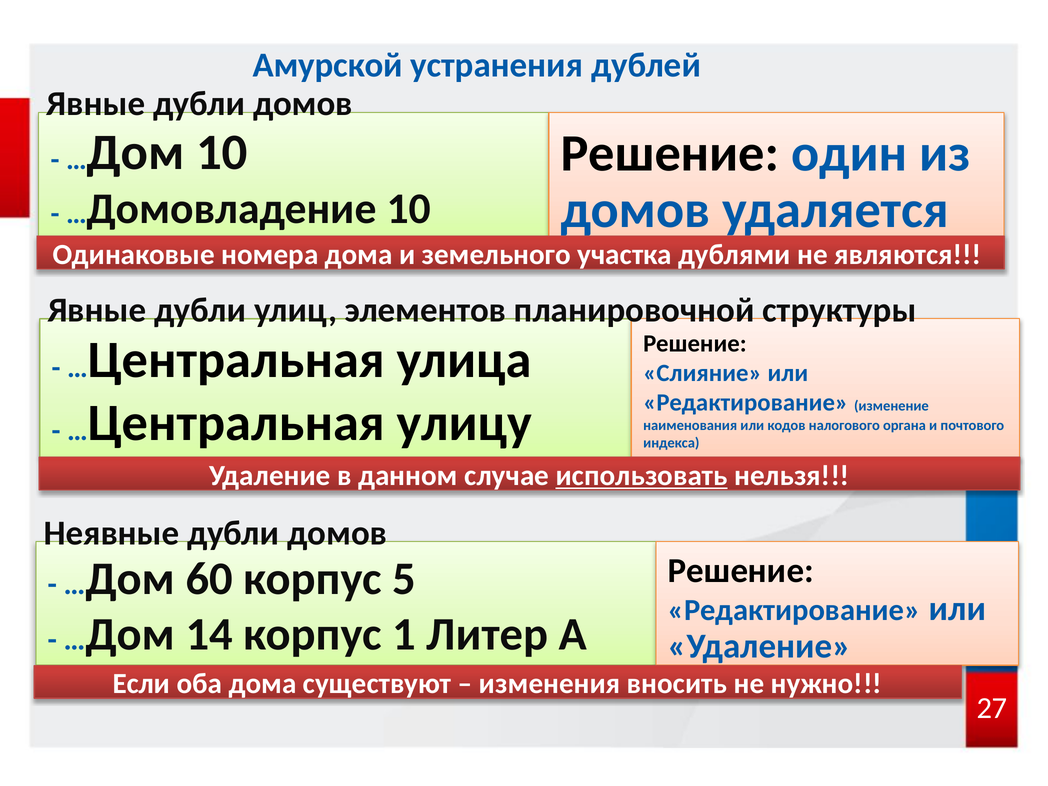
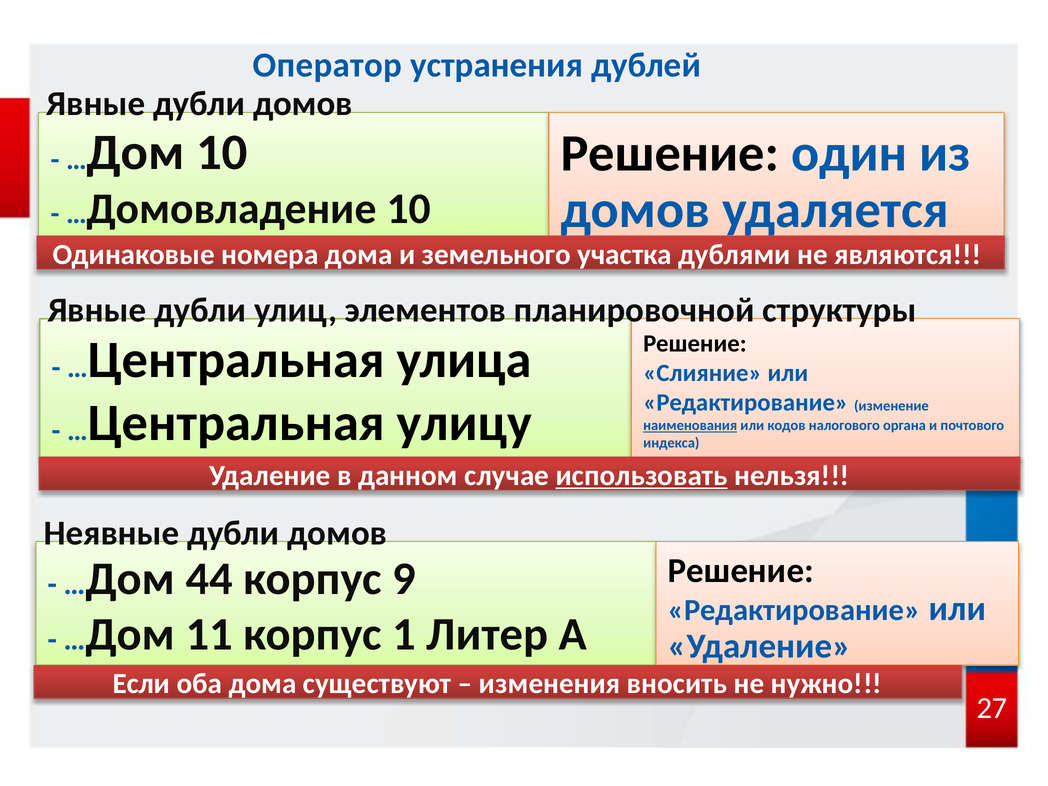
Амурской: Амурской -> Оператор
наименования underline: none -> present
60: 60 -> 44
5: 5 -> 9
14: 14 -> 11
